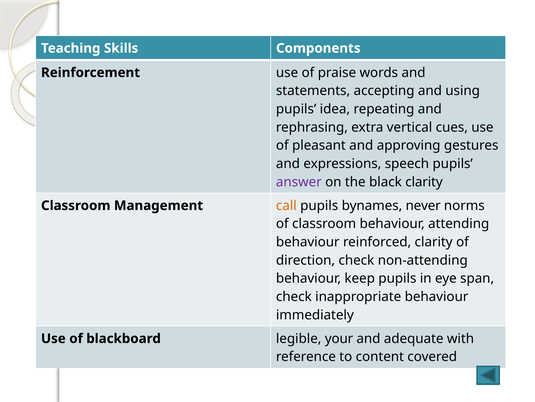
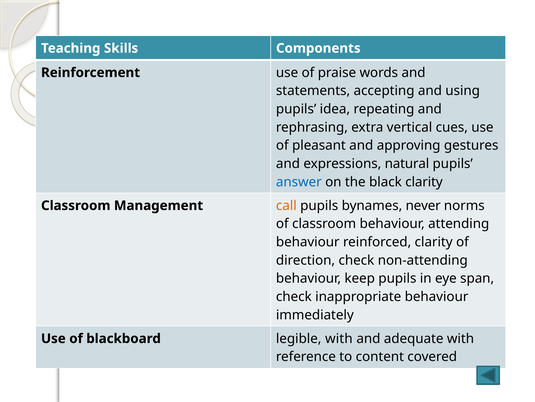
speech: speech -> natural
answer colour: purple -> blue
legible your: your -> with
